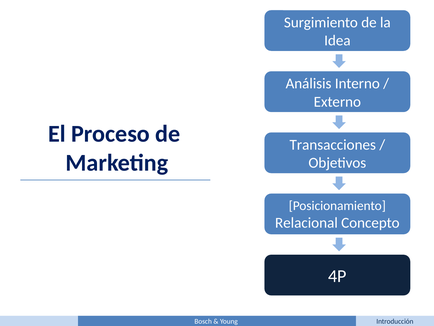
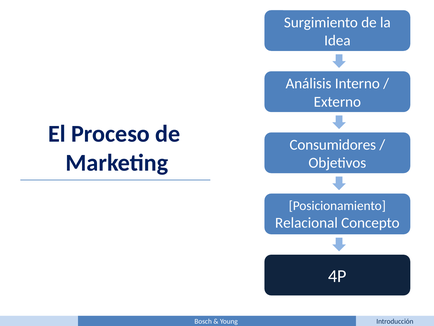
Transacciones: Transacciones -> Consumidores
